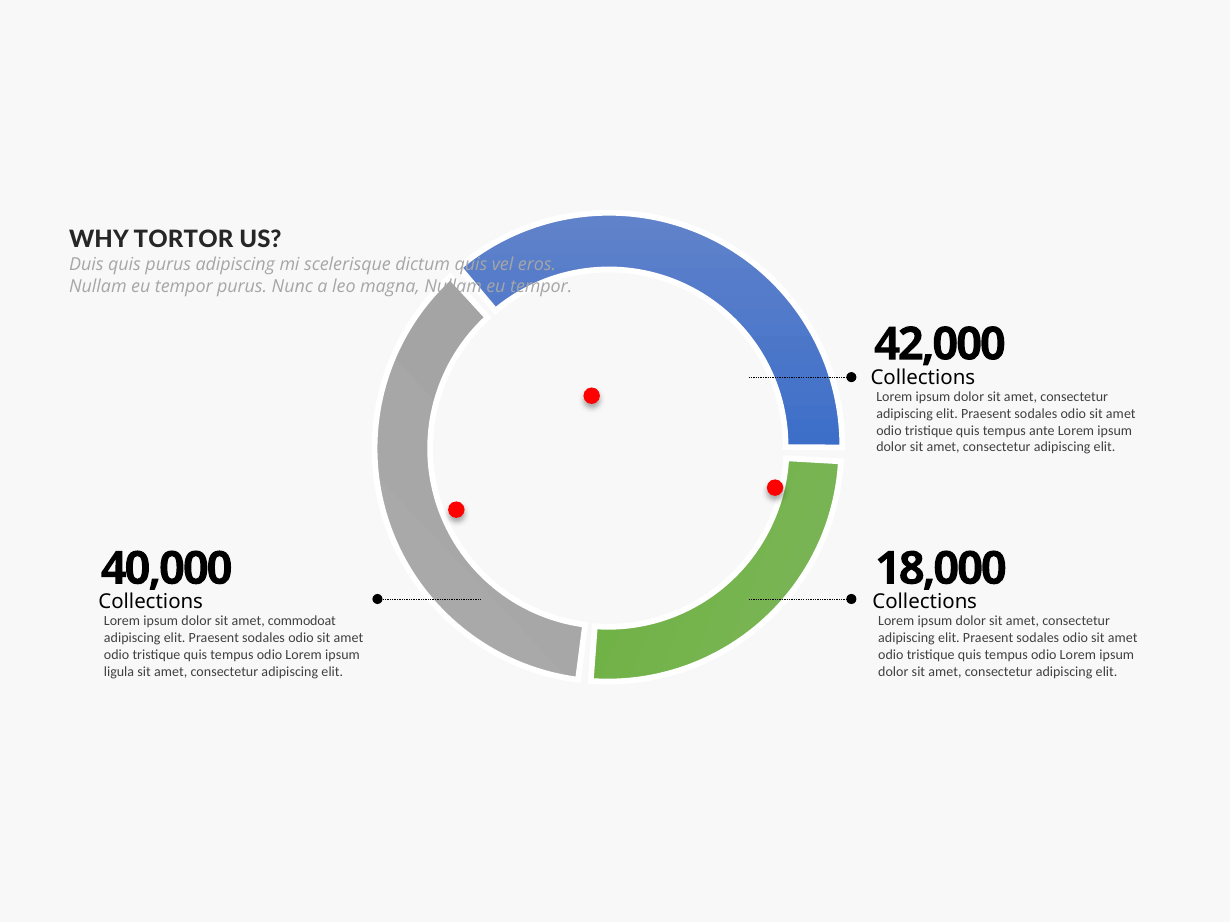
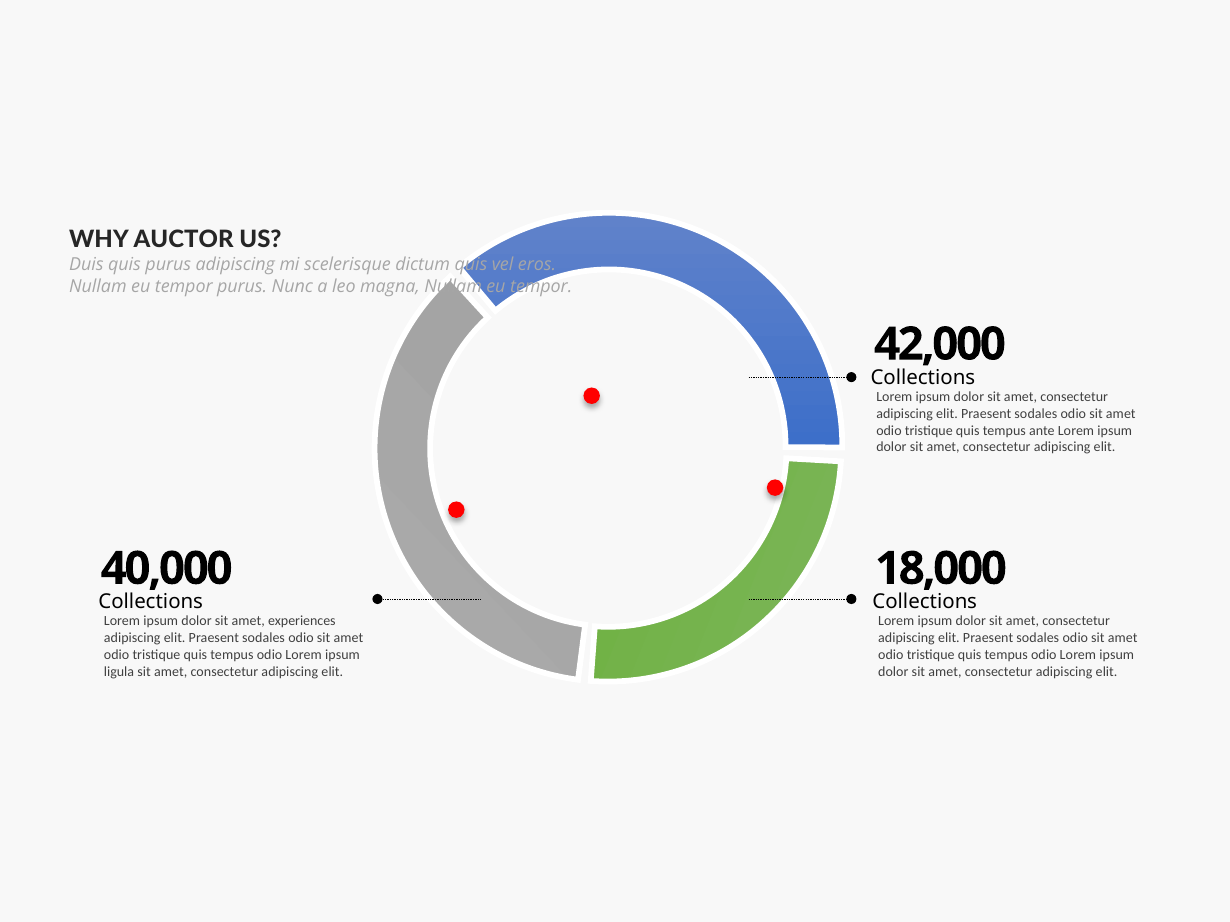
TORTOR: TORTOR -> AUCTOR
commodoat: commodoat -> experiences
